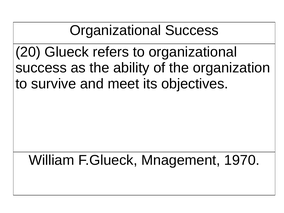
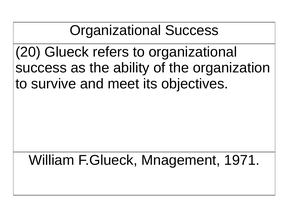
1970: 1970 -> 1971
